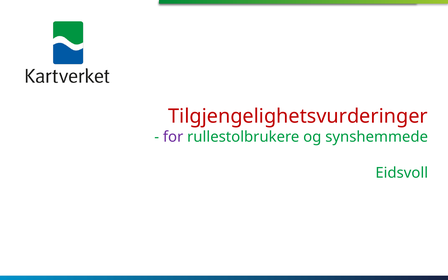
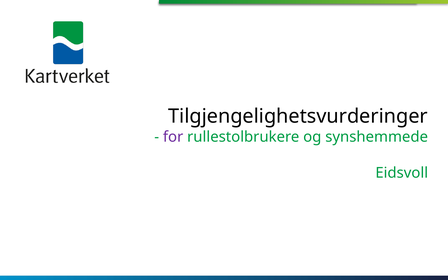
Tilgjengelighetsvurderinger colour: red -> black
